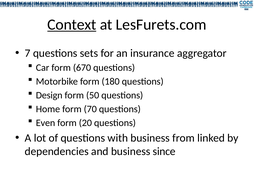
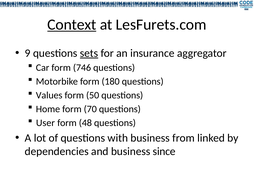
7: 7 -> 9
sets underline: none -> present
670: 670 -> 746
Design: Design -> Values
Even: Even -> User
20: 20 -> 48
